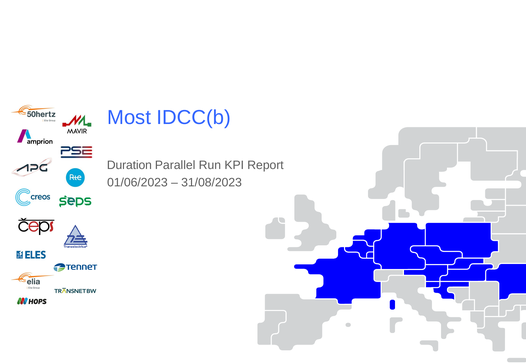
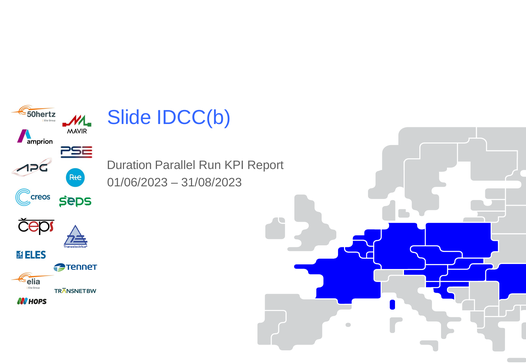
Most: Most -> Slide
